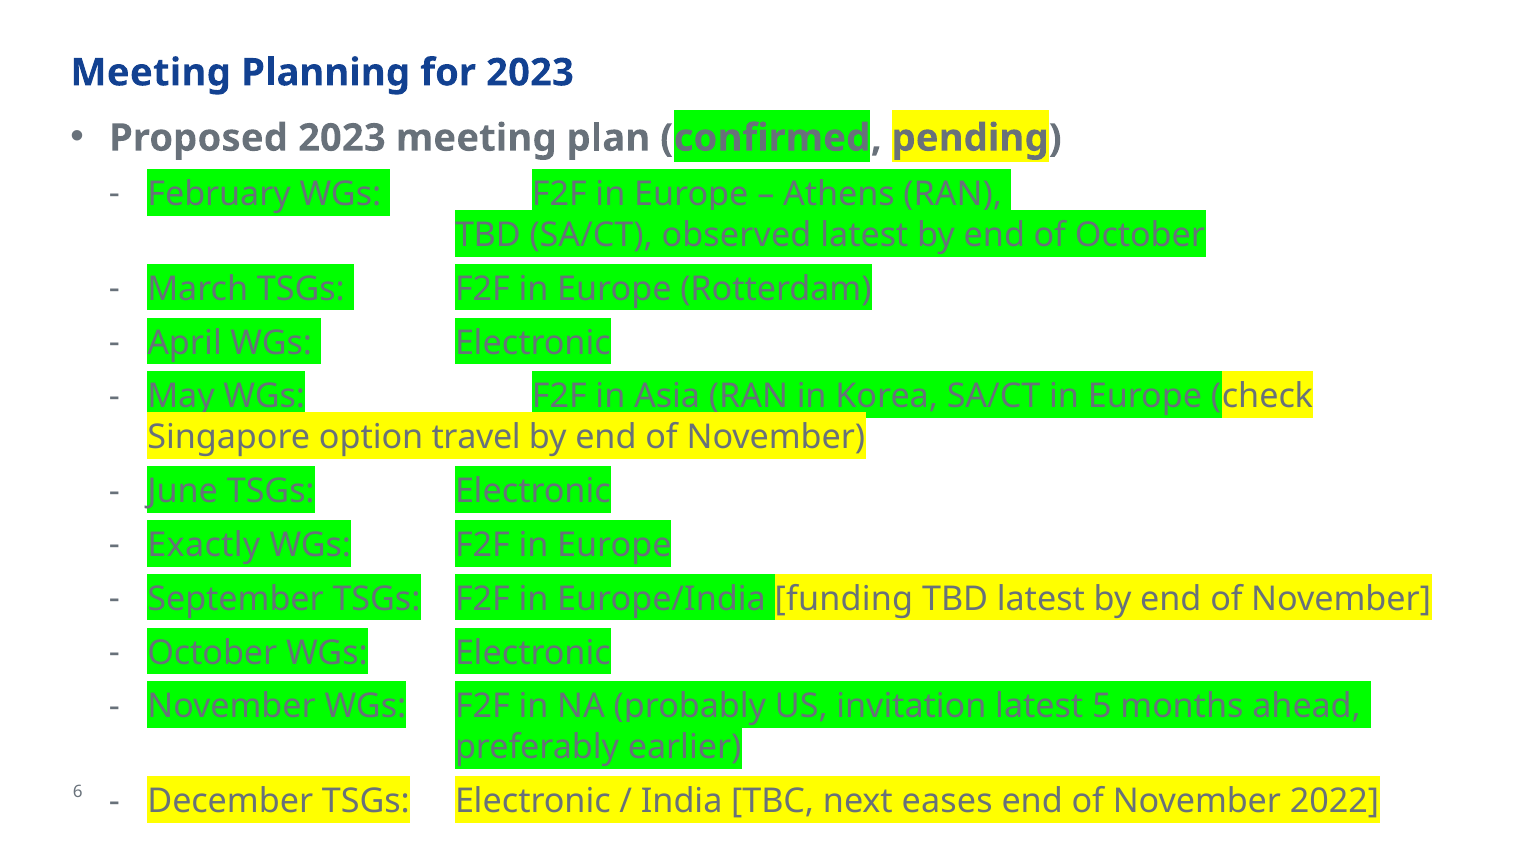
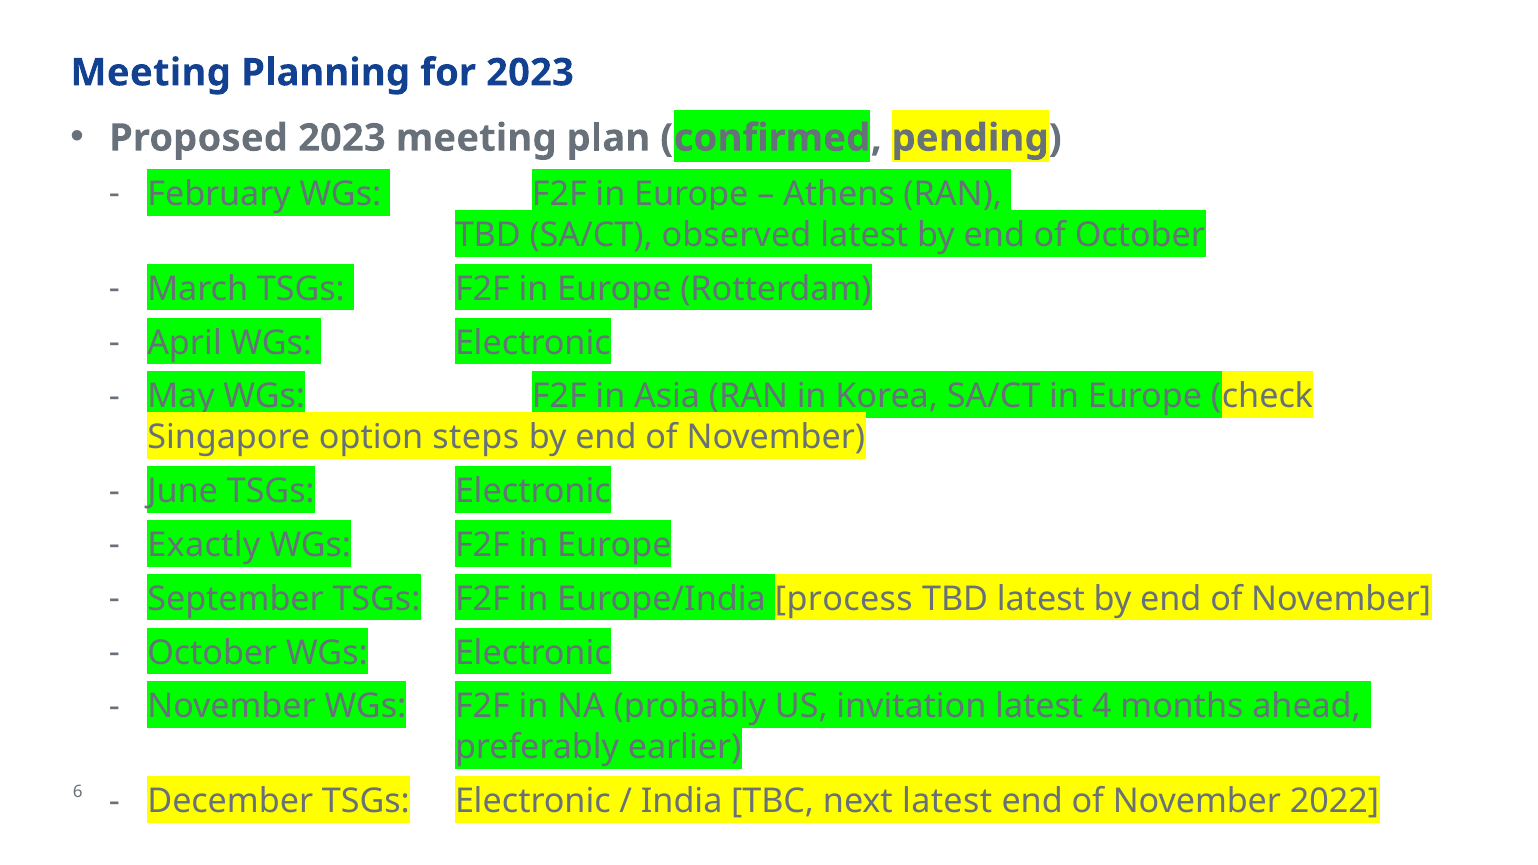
travel: travel -> steps
funding: funding -> process
5: 5 -> 4
next eases: eases -> latest
